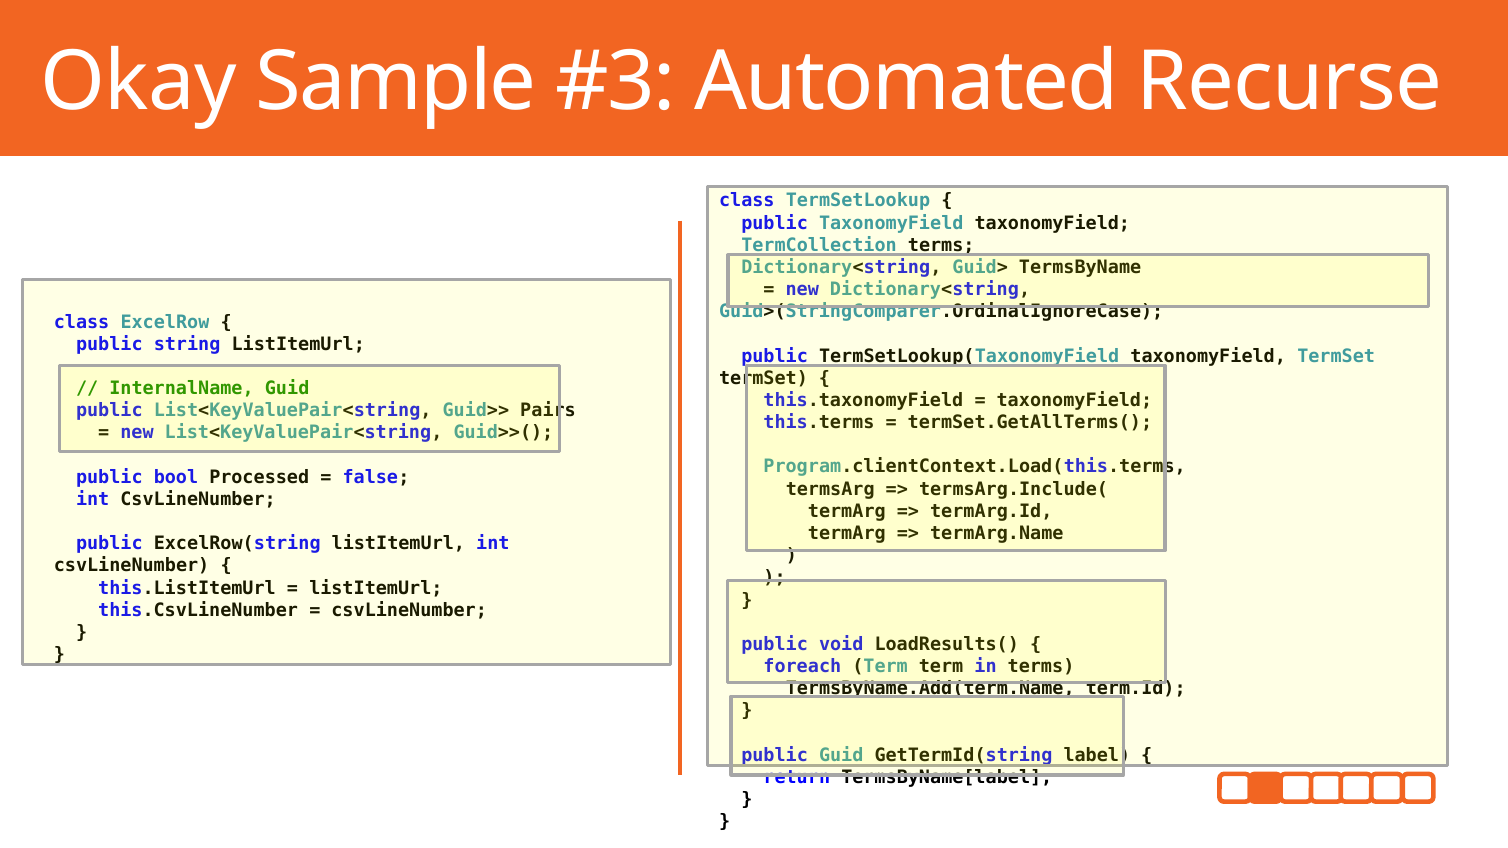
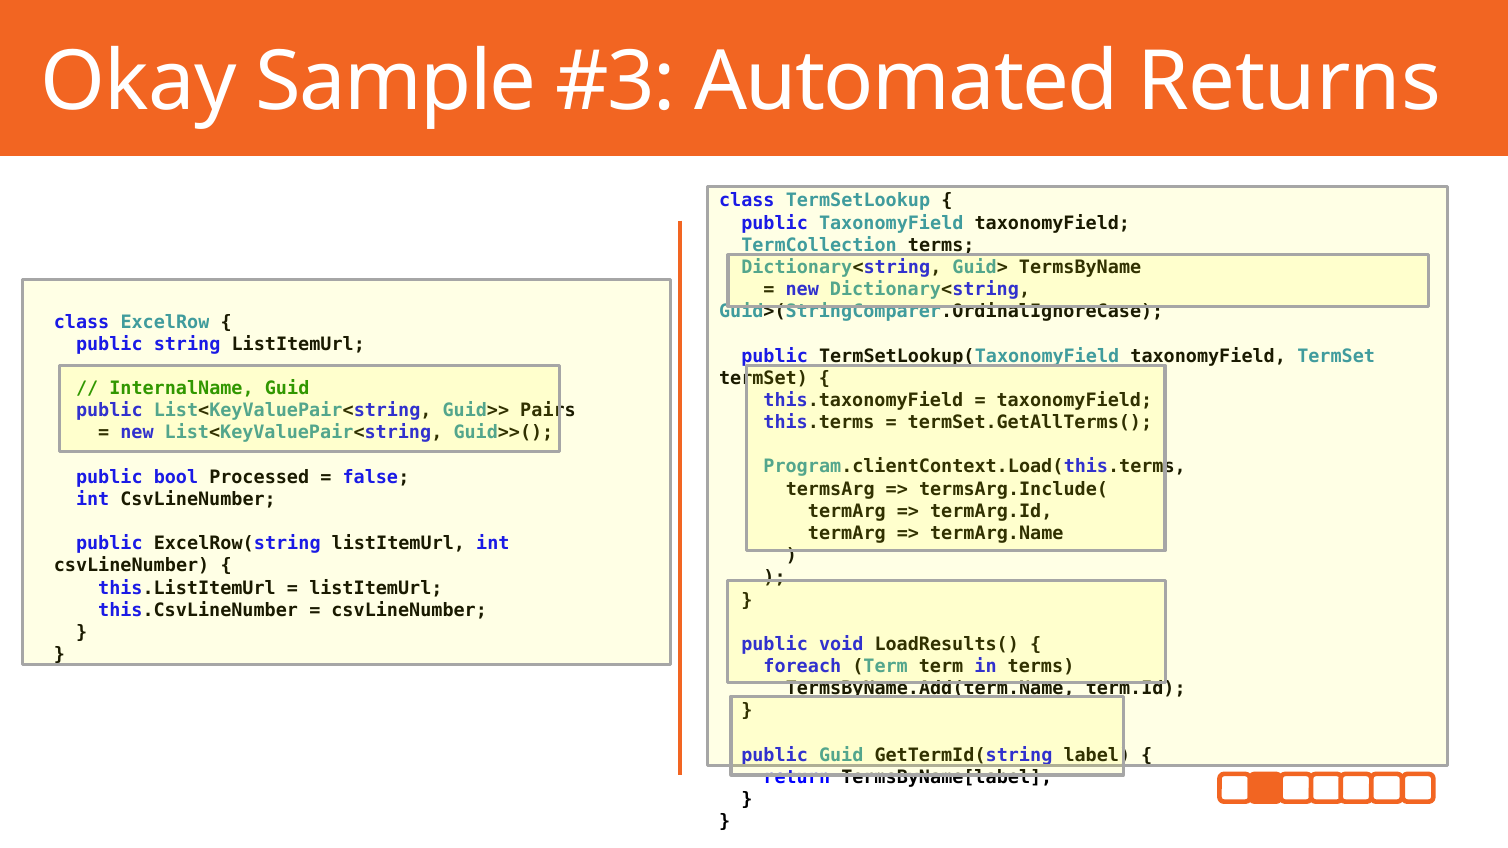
Recurse: Recurse -> Returns
